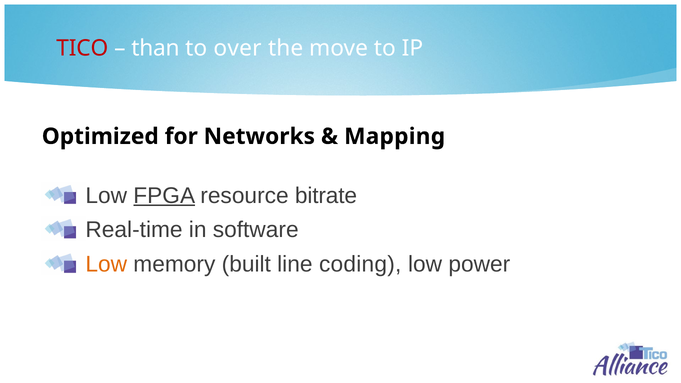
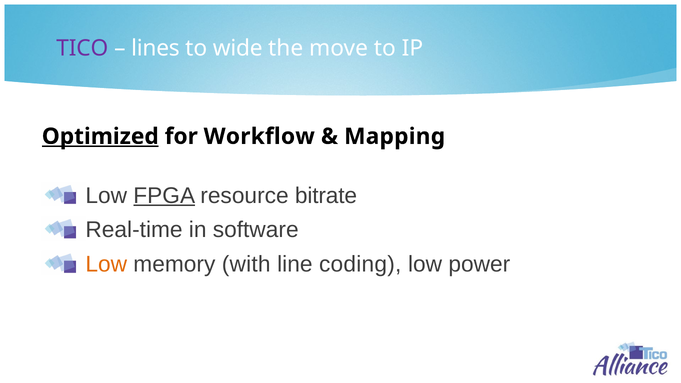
TICO colour: red -> purple
than: than -> lines
over: over -> wide
Optimized underline: none -> present
Networks: Networks -> Workflow
built: built -> with
